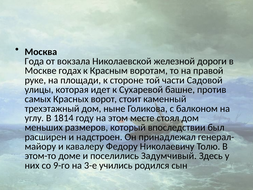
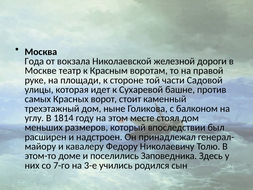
годах: годах -> театр
Задумчивый: Задумчивый -> Заповедника
9-го: 9-го -> 7-го
